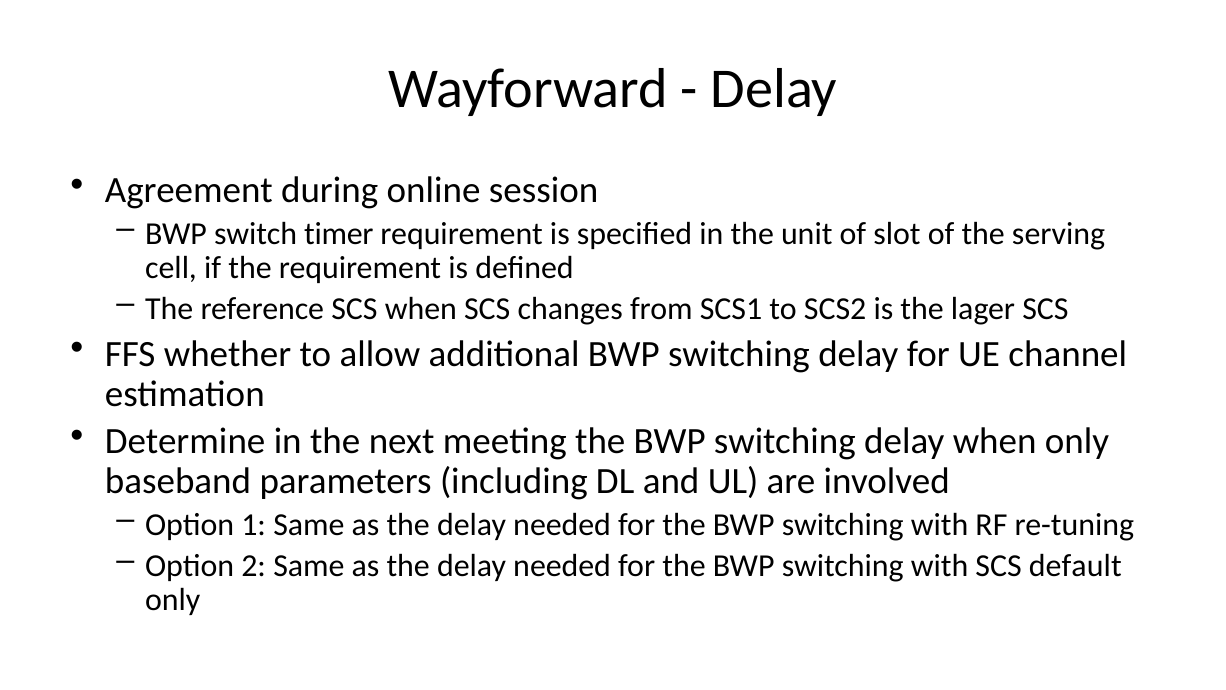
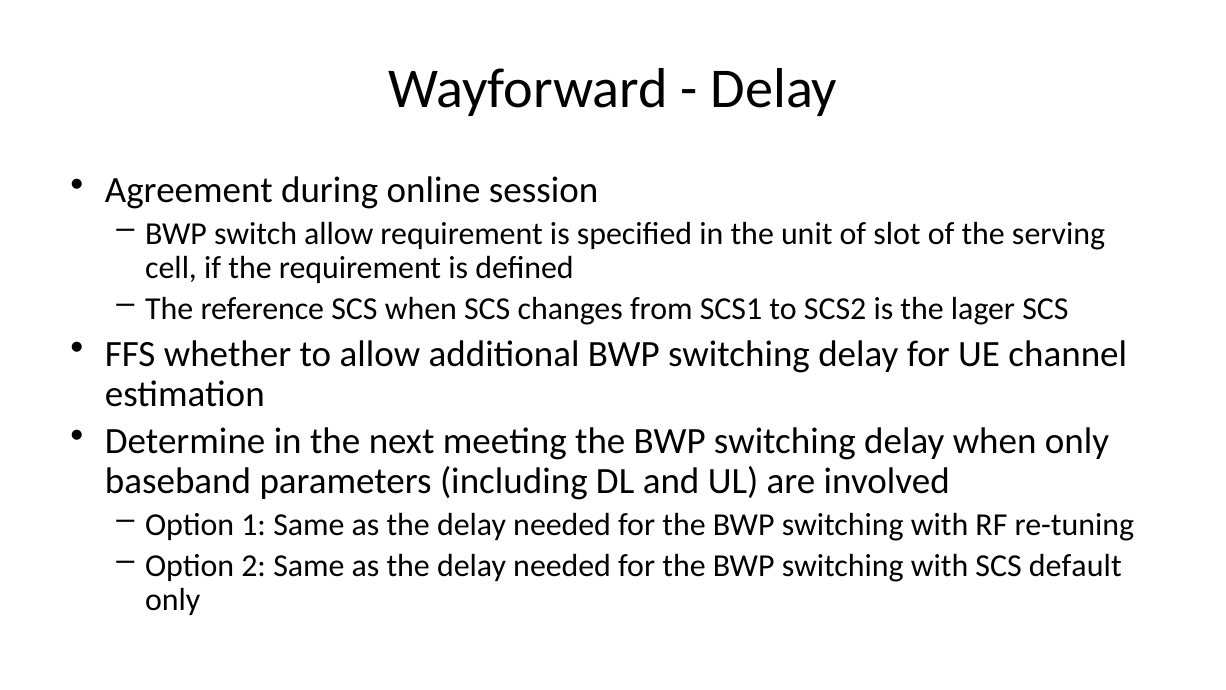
switch timer: timer -> allow
